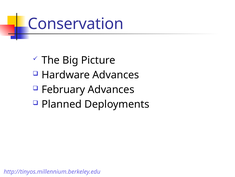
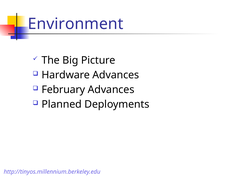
Conservation: Conservation -> Environment
